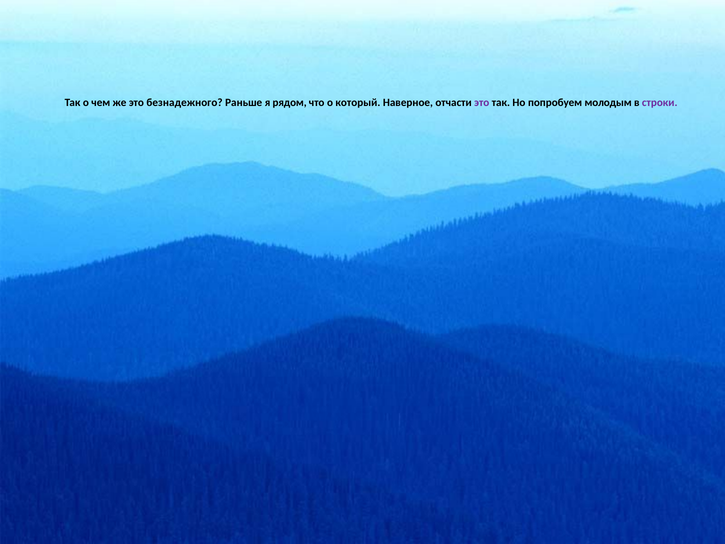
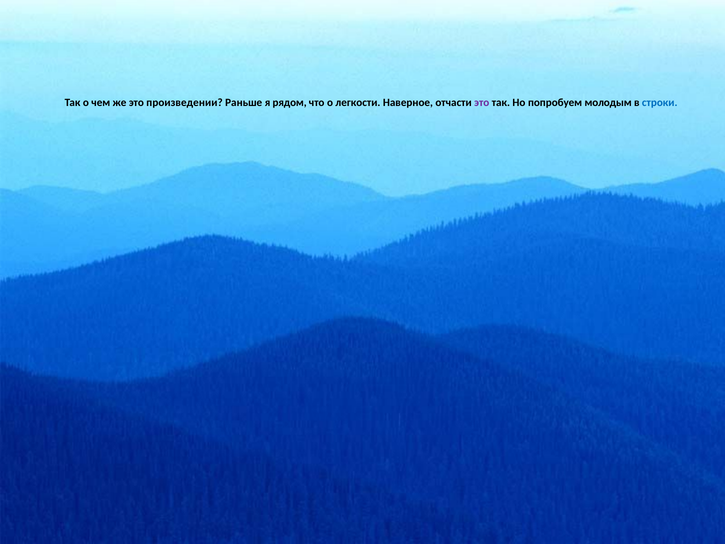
безнадежного: безнадежного -> произведении
который: который -> легкости
строки colour: purple -> blue
